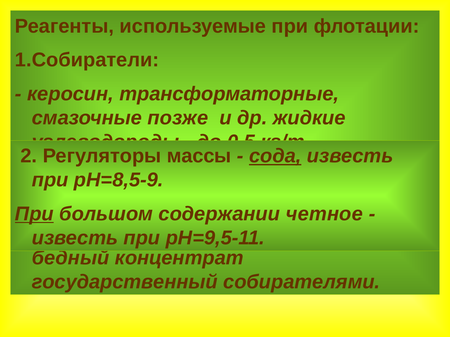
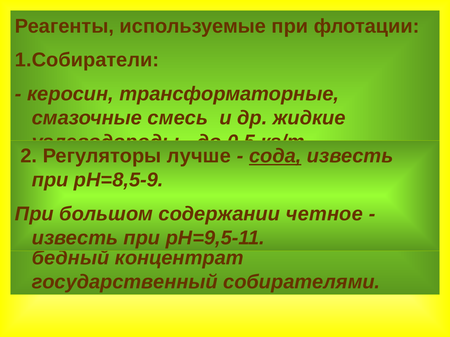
позже: позже -> смесь
массы: массы -> лучше
При at (34, 214) underline: present -> none
